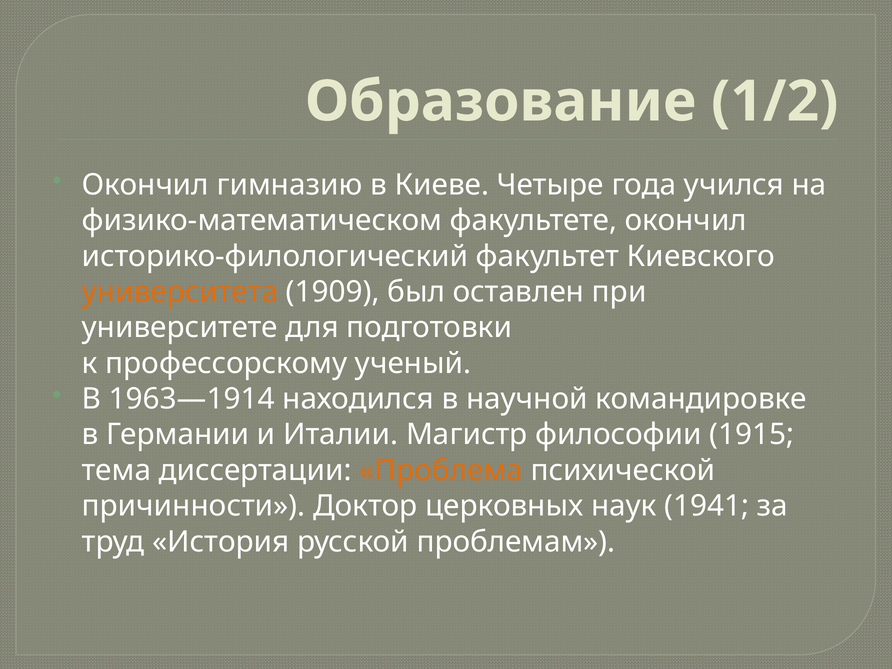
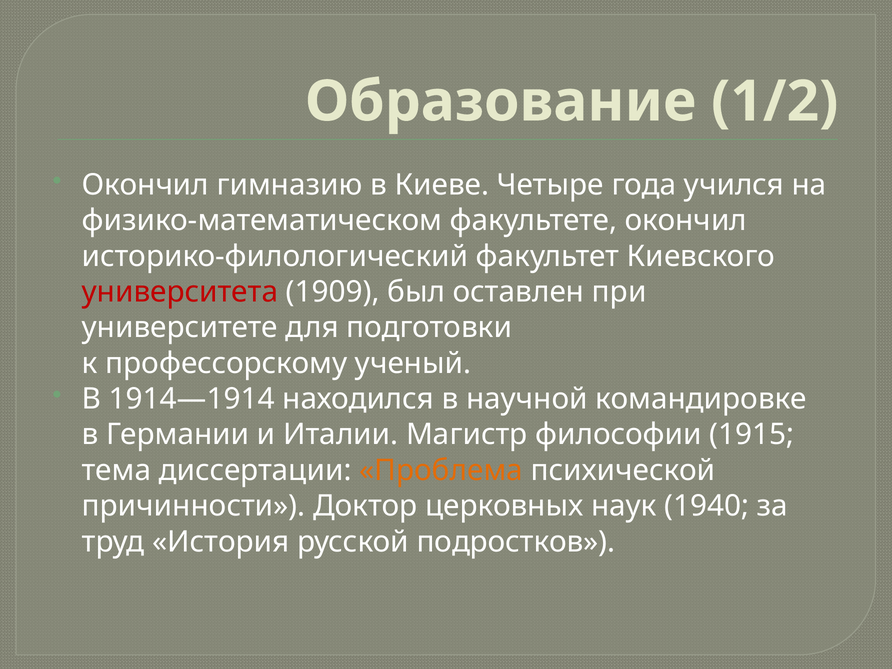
университета colour: orange -> red
1963—1914: 1963—1914 -> 1914—1914
1941: 1941 -> 1940
проблемам: проблемам -> подростков
